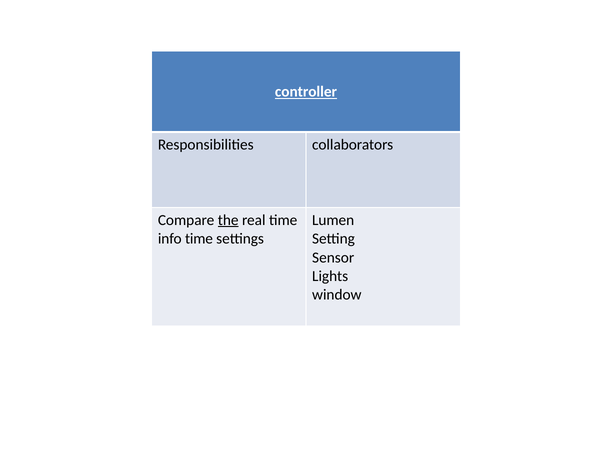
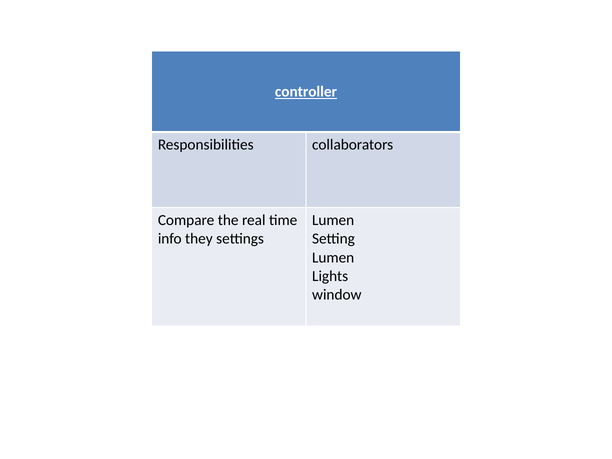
the underline: present -> none
info time: time -> they
Sensor at (333, 257): Sensor -> Lumen
